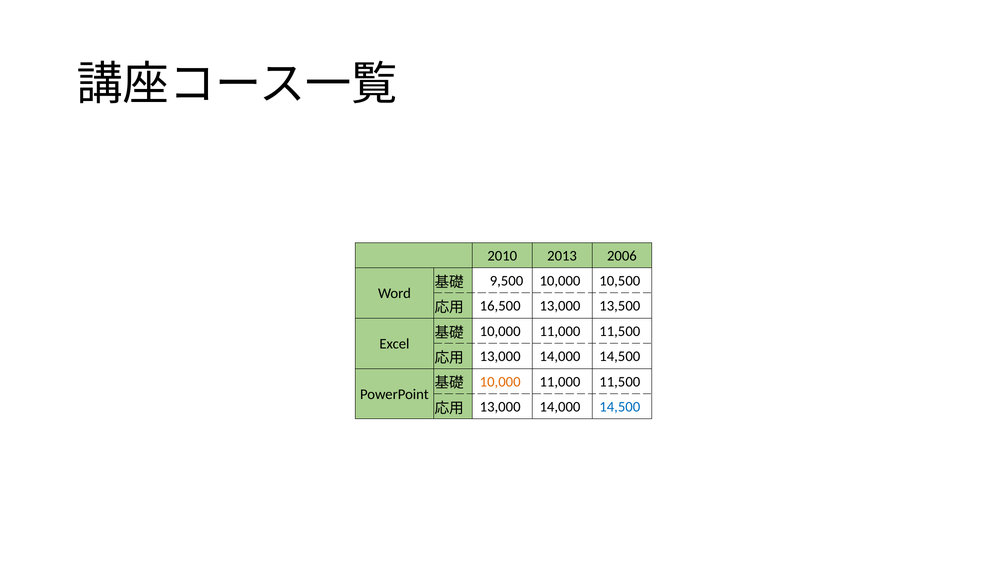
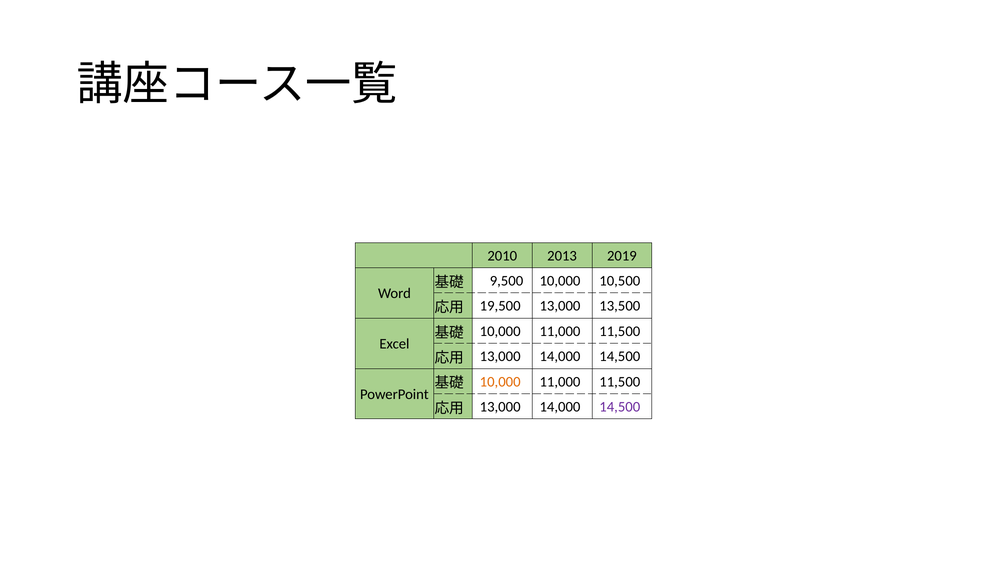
2006: 2006 -> 2019
16,500: 16,500 -> 19,500
14,500 at (620, 406) colour: blue -> purple
